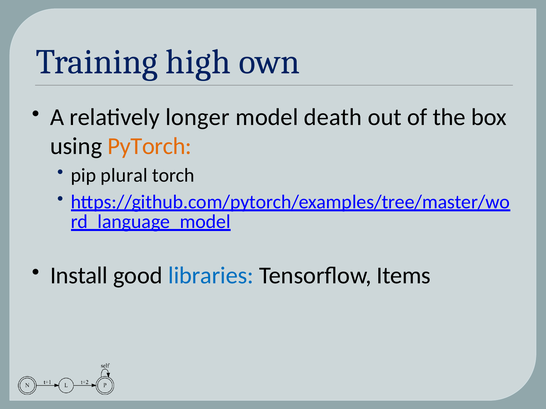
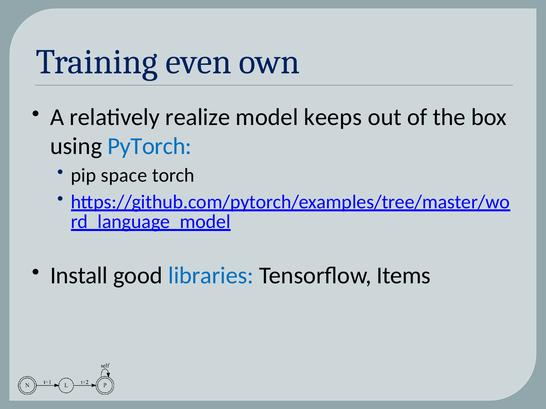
high: high -> even
longer: longer -> realize
death: death -> keeps
PyTorch colour: orange -> blue
plural: plural -> space
